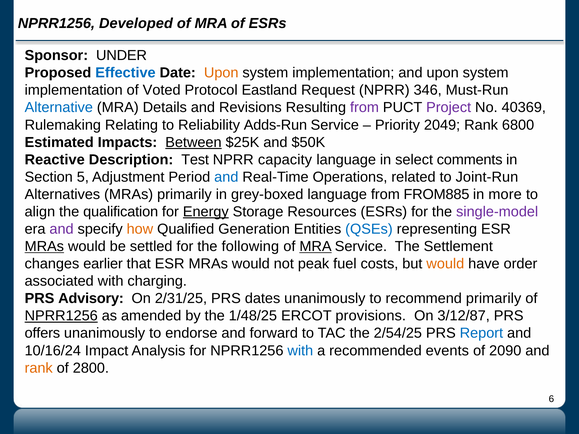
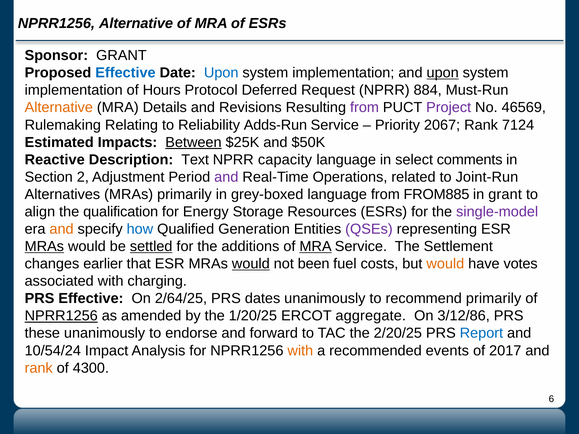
NPRR1256 Developed: Developed -> Alternative
Sponsor UNDER: UNDER -> GRANT
Upon at (221, 73) colour: orange -> blue
upon at (443, 73) underline: none -> present
Voted: Voted -> Hours
Eastland: Eastland -> Deferred
346: 346 -> 884
Alternative at (59, 108) colour: blue -> orange
40369: 40369 -> 46569
2049: 2049 -> 2067
6800: 6800 -> 7124
Test: Test -> Text
5: 5 -> 2
and at (226, 177) colour: blue -> purple
in more: more -> grant
Energy underline: present -> none
and at (62, 229) colour: purple -> orange
how colour: orange -> blue
QSEs colour: blue -> purple
settled underline: none -> present
following: following -> additions
would at (251, 264) underline: none -> present
peak: peak -> been
order: order -> votes
PRS Advisory: Advisory -> Effective
2/31/25: 2/31/25 -> 2/64/25
1/48/25: 1/48/25 -> 1/20/25
provisions: provisions -> aggregate
3/12/87: 3/12/87 -> 3/12/86
offers: offers -> these
2/54/25: 2/54/25 -> 2/20/25
10/16/24: 10/16/24 -> 10/54/24
with at (300, 351) colour: blue -> orange
2090: 2090 -> 2017
2800: 2800 -> 4300
